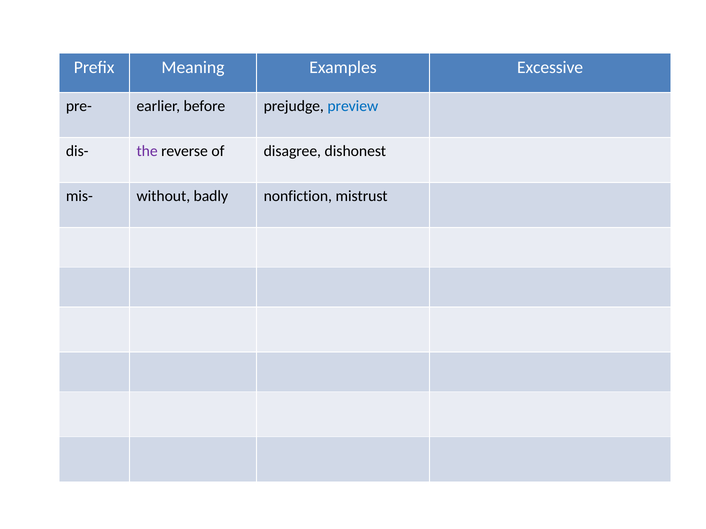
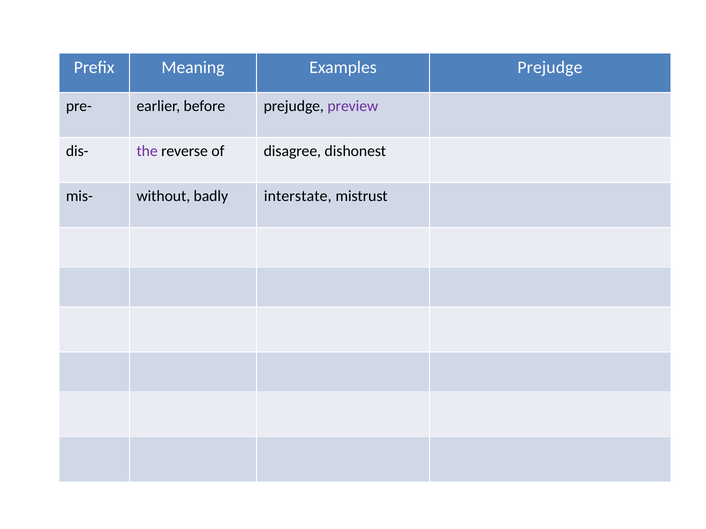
Examples Excessive: Excessive -> Prejudge
preview colour: blue -> purple
nonfiction: nonfiction -> interstate
